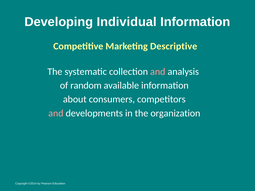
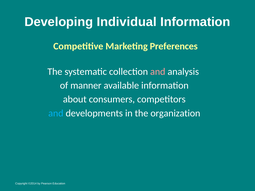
Descriptive: Descriptive -> Preferences
random: random -> manner
and at (56, 113) colour: pink -> light blue
